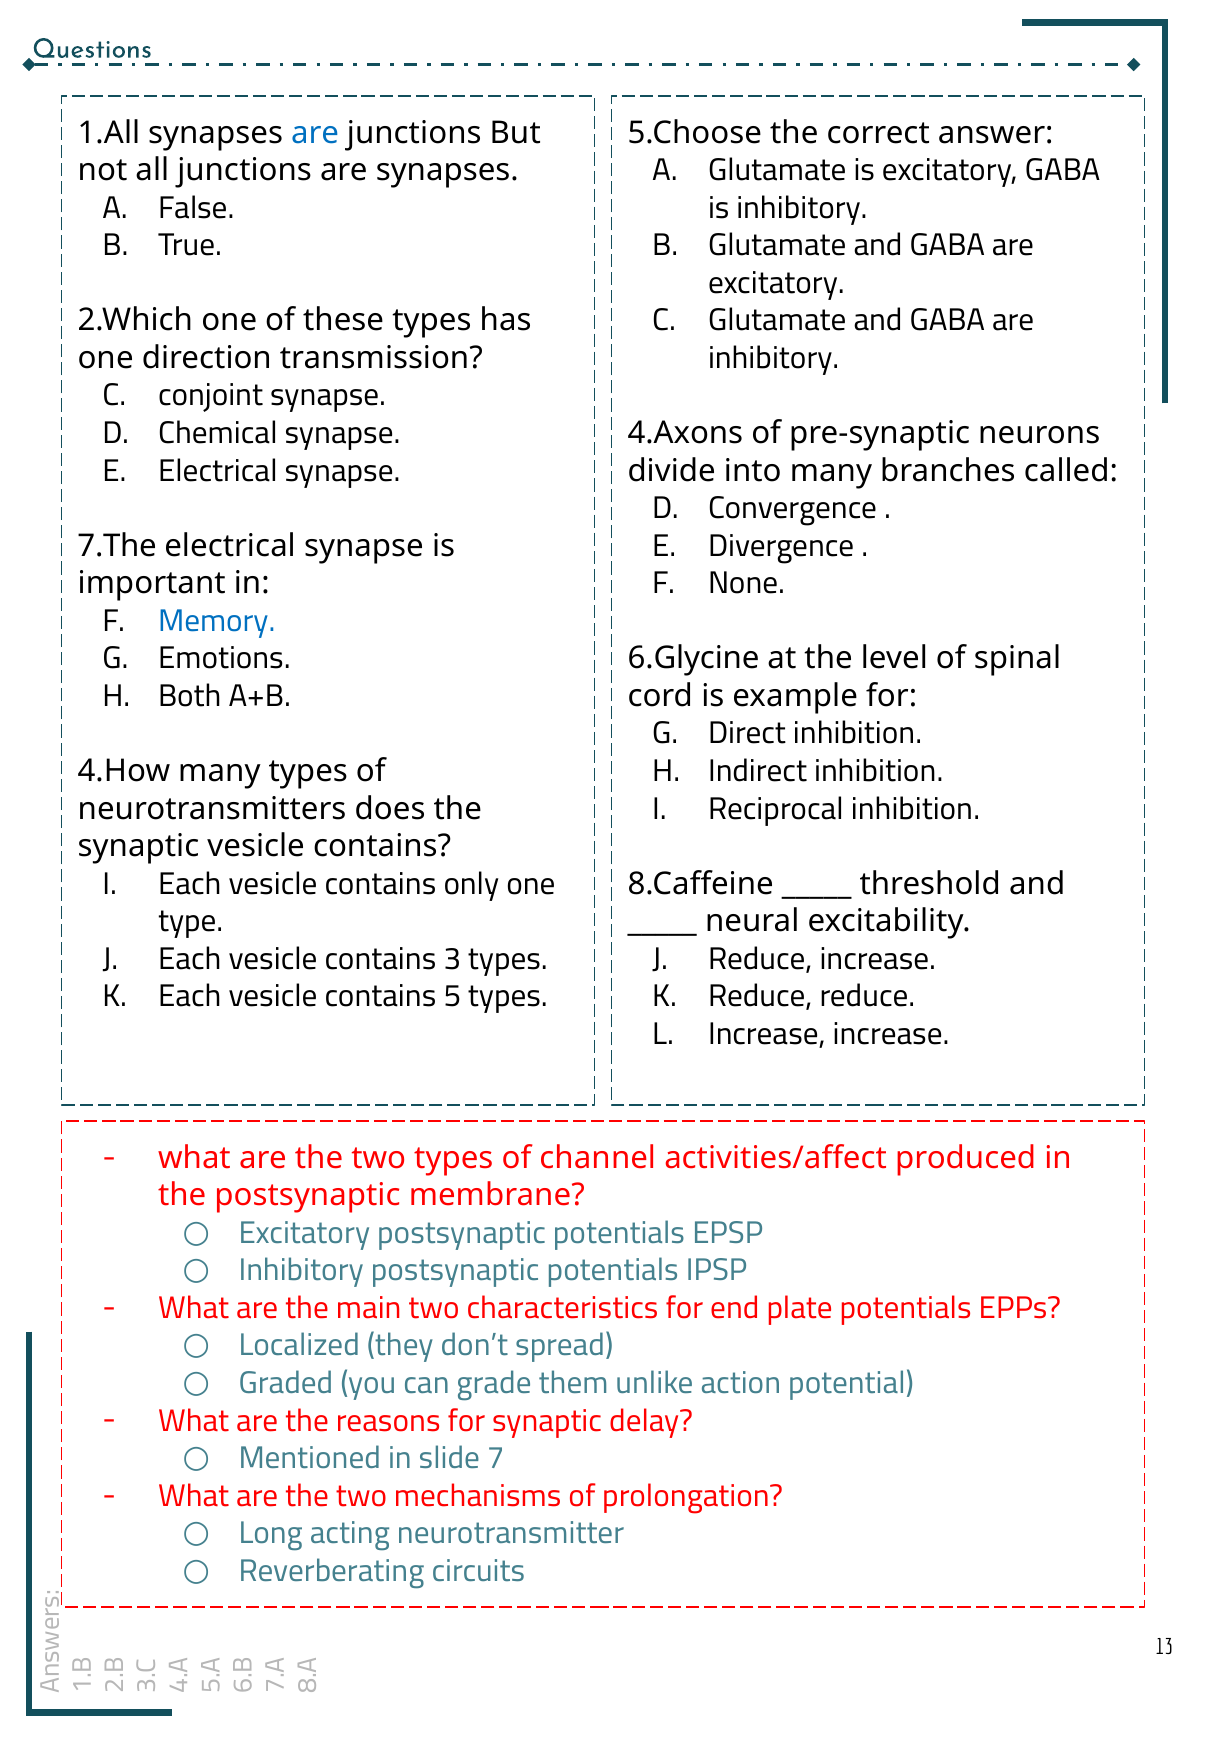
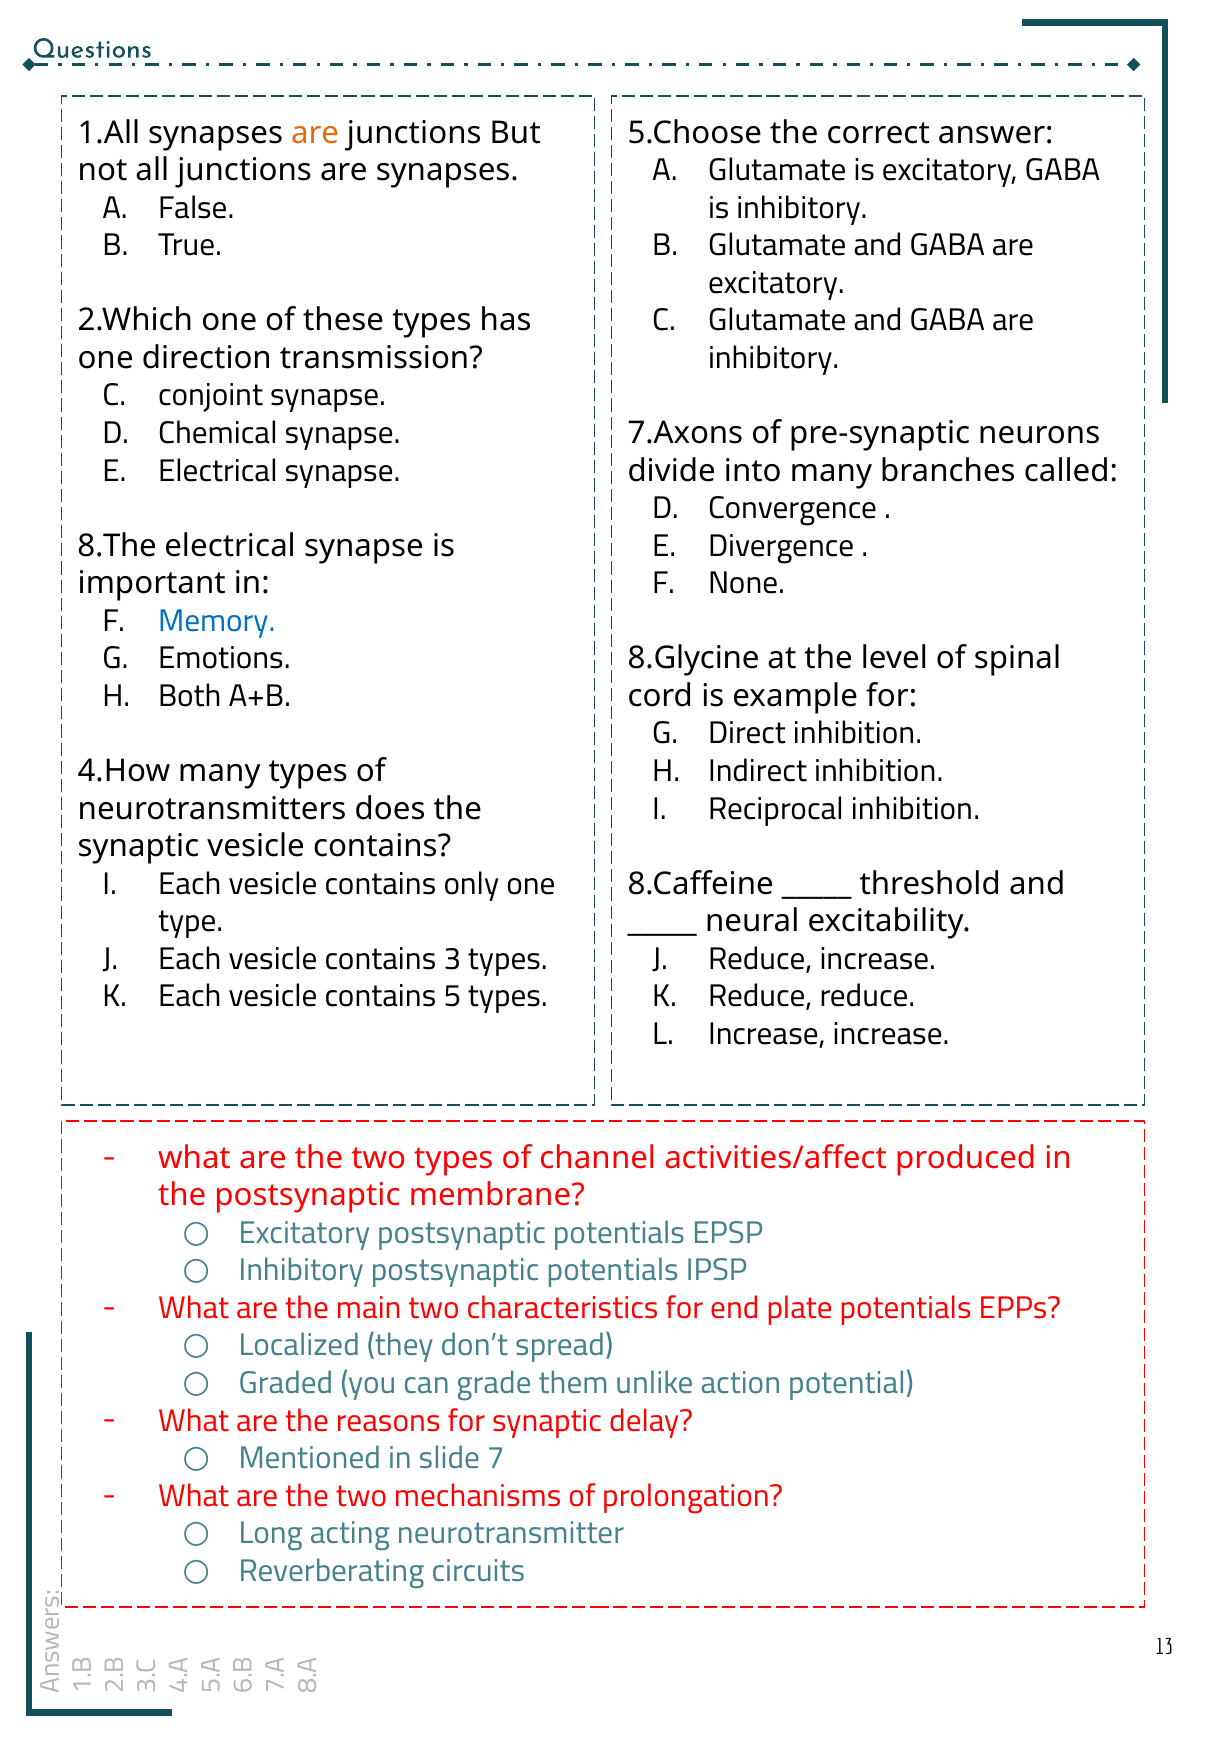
are at (315, 133) colour: blue -> orange
4.Axons: 4.Axons -> 7.Axons
7.The: 7.The -> 8.The
6.Glycine: 6.Glycine -> 8.Glycine
